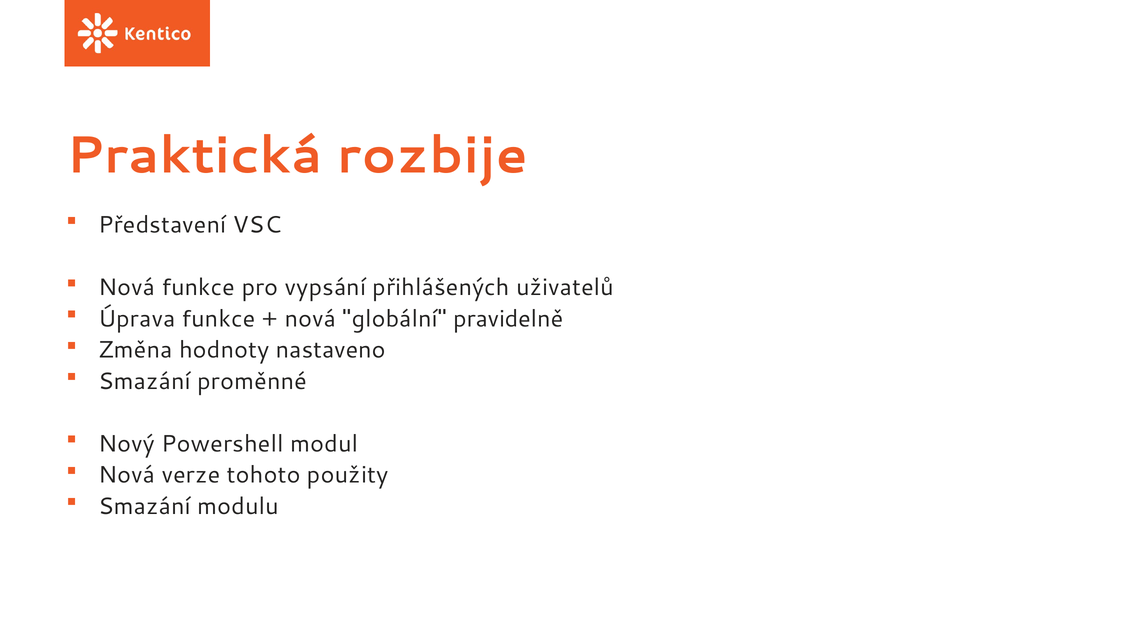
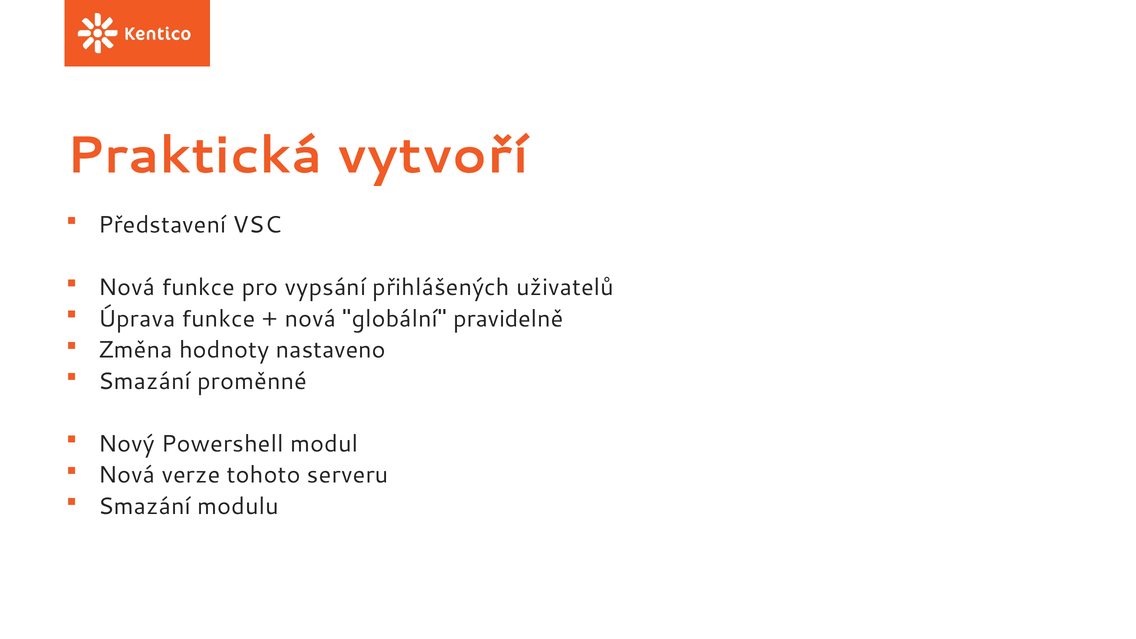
rozbije: rozbije -> vytvoří
použity: použity -> serveru
